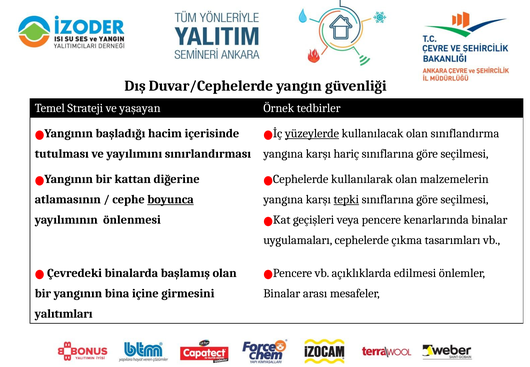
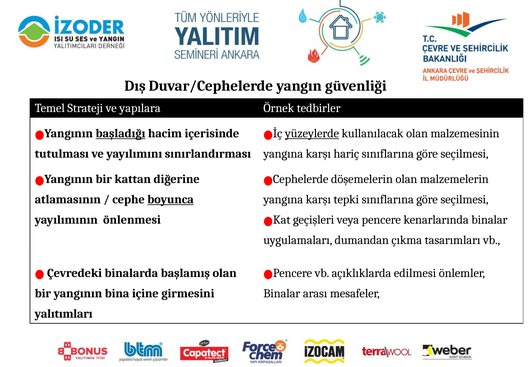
yaşayan: yaşayan -> yapılara
başladığı underline: none -> present
sınıflandırma: sınıflandırma -> malzemesinin
kullanılarak: kullanılarak -> döşemelerin
tepki underline: present -> none
cephelerde: cephelerde -> dumandan
